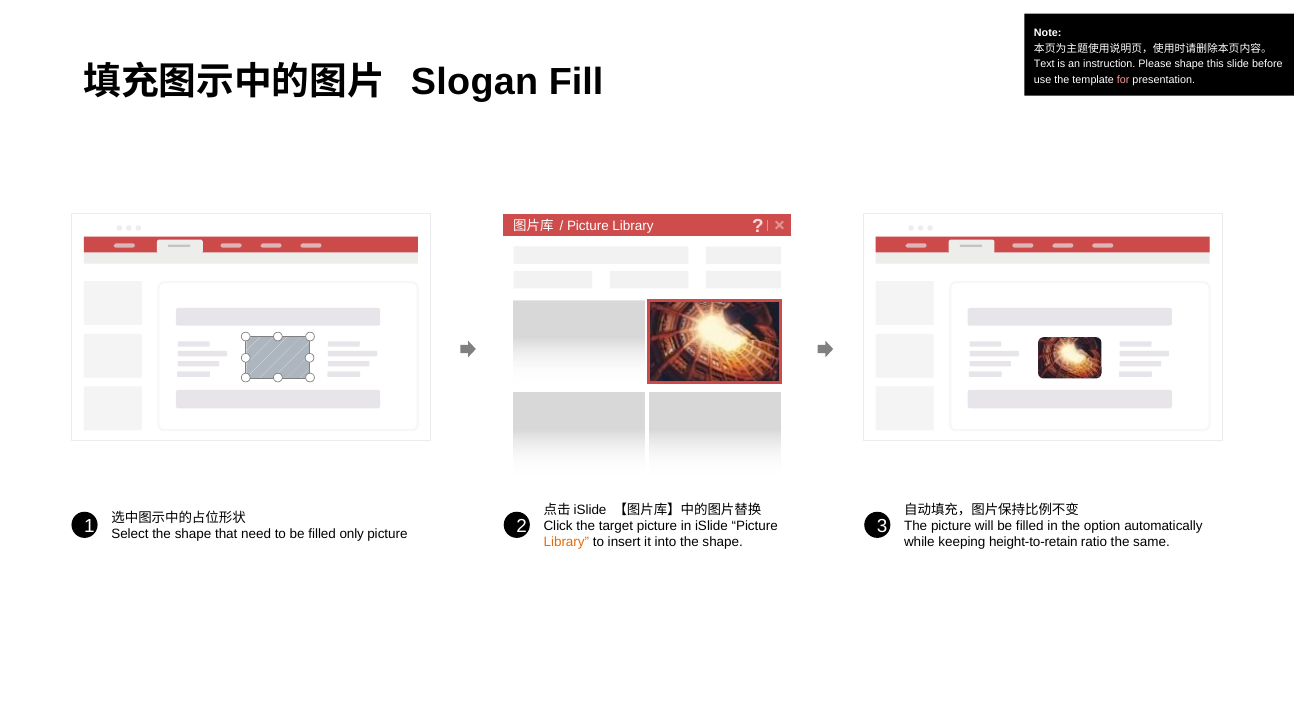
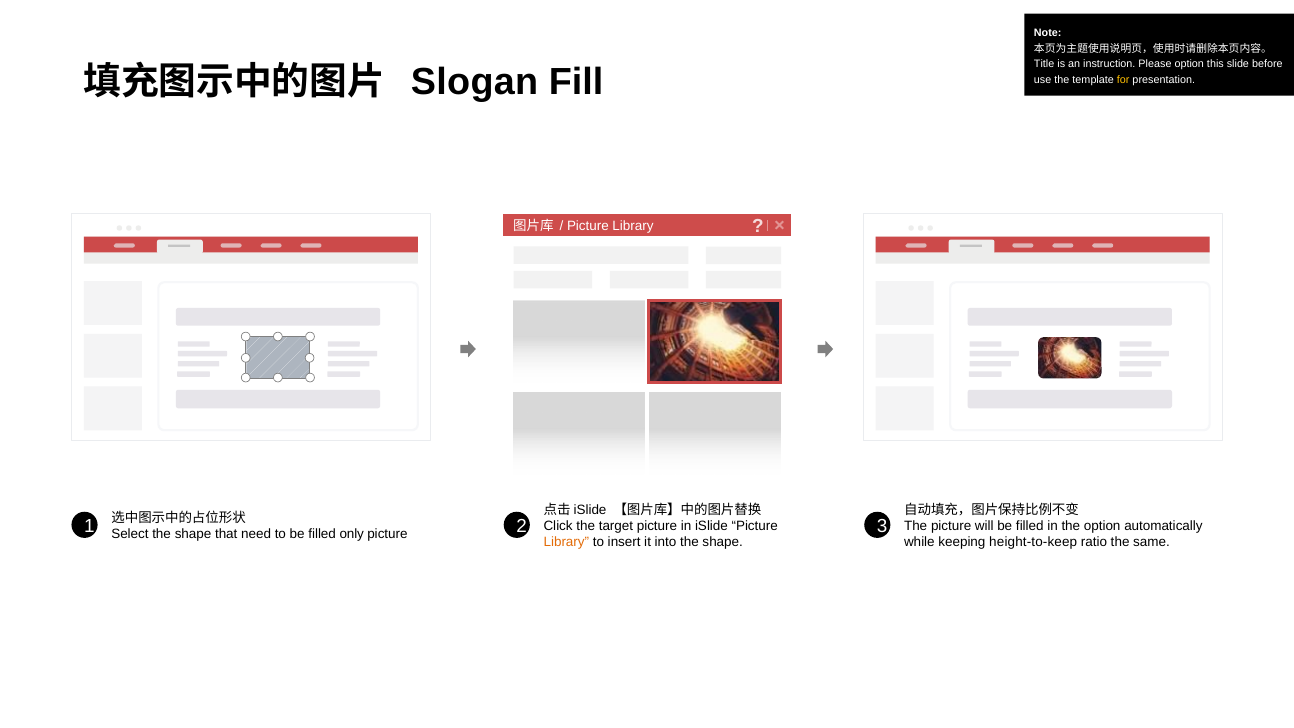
Text: Text -> Title
Please shape: shape -> option
for colour: pink -> yellow
height-to-retain: height-to-retain -> height-to-keep
